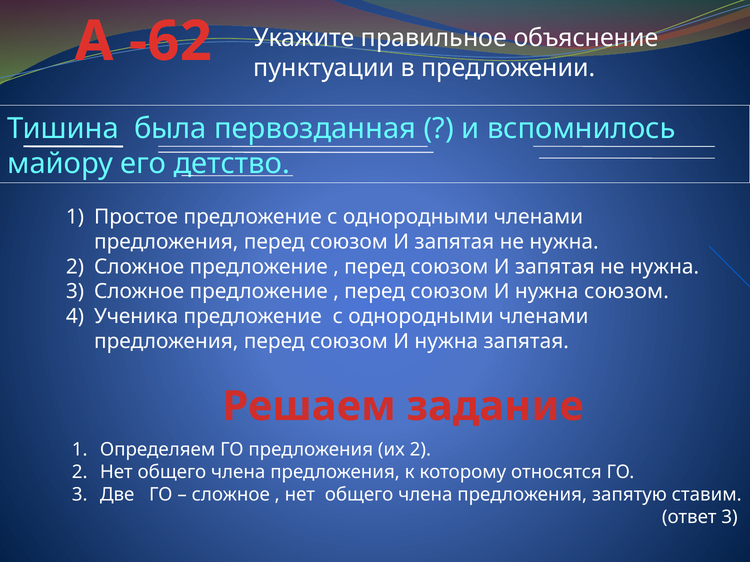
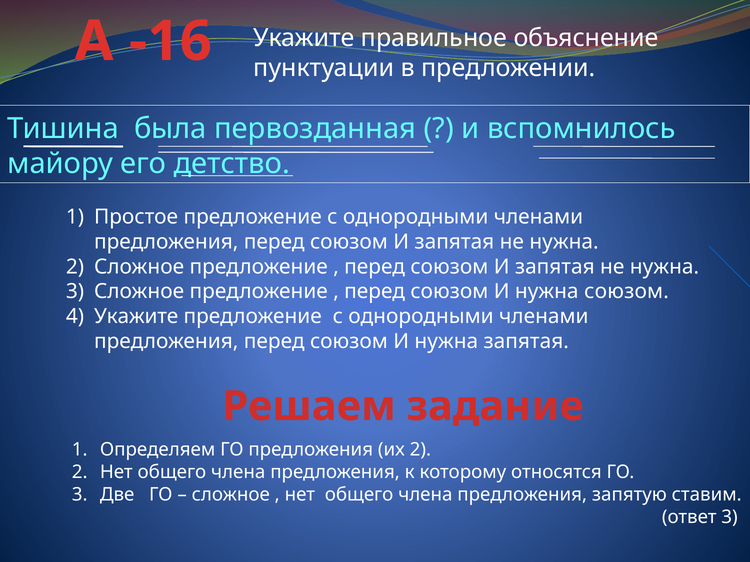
-62: -62 -> -16
Ученика at (136, 317): Ученика -> Укажите
